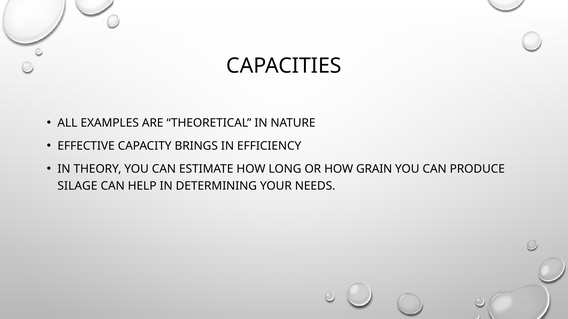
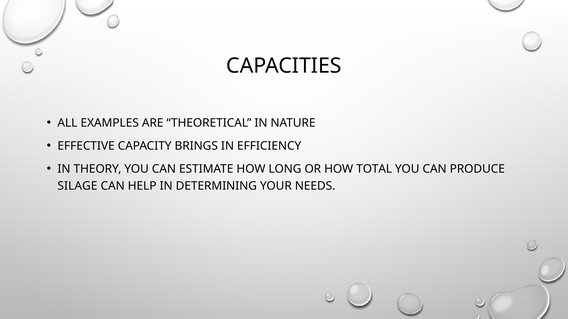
GRAIN: GRAIN -> TOTAL
